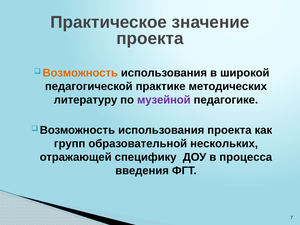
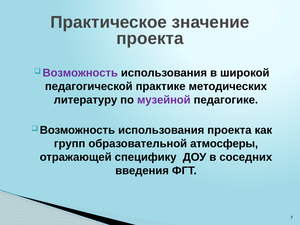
Возможность at (80, 73) colour: orange -> purple
нескольких: нескольких -> атмосферы
процесса: процесса -> соседних
